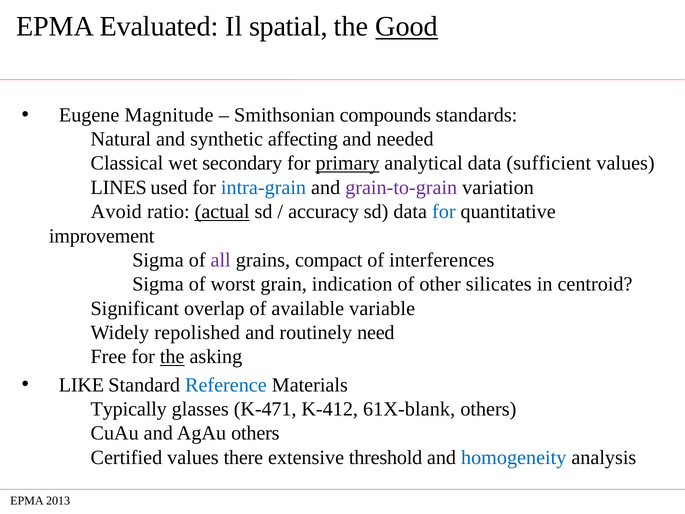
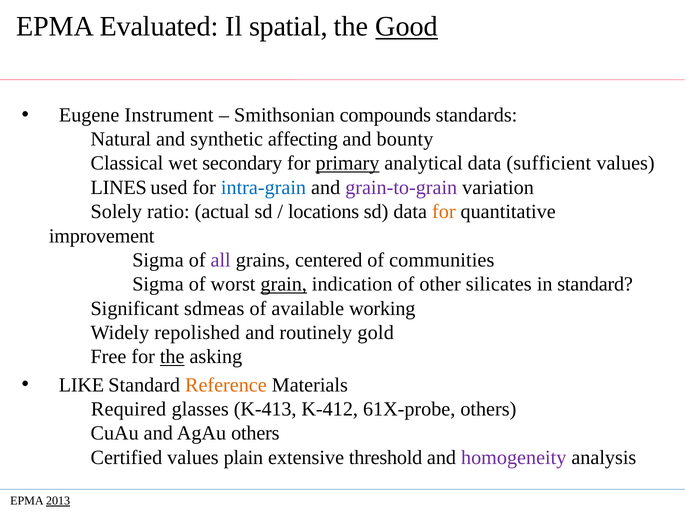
Magnitude: Magnitude -> Instrument
needed: needed -> bounty
Avoid: Avoid -> Solely
actual underline: present -> none
accuracy: accuracy -> locations
for at (444, 212) colour: blue -> orange
compact: compact -> centered
interferences: interferences -> communities
grain underline: none -> present
in centroid: centroid -> standard
overlap: overlap -> sdmeas
variable: variable -> working
need: need -> gold
Reference colour: blue -> orange
Typically: Typically -> Required
K-471: K-471 -> K-413
61X-blank: 61X-blank -> 61X-probe
there: there -> plain
homogeneity colour: blue -> purple
2013 underline: none -> present
